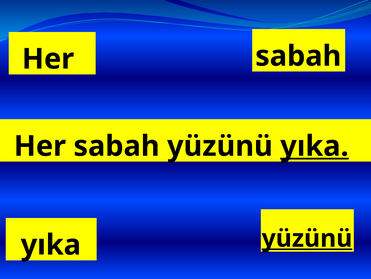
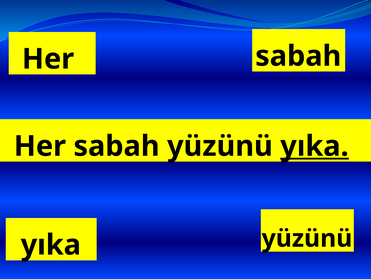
yüzünü at (307, 238) underline: present -> none
